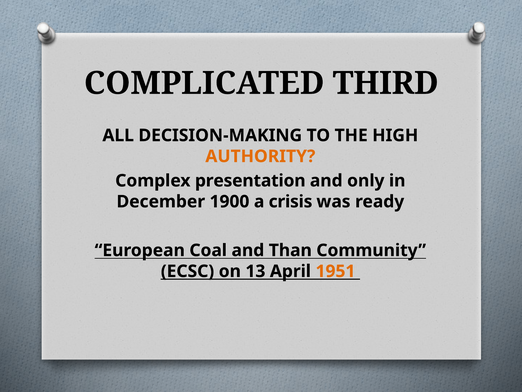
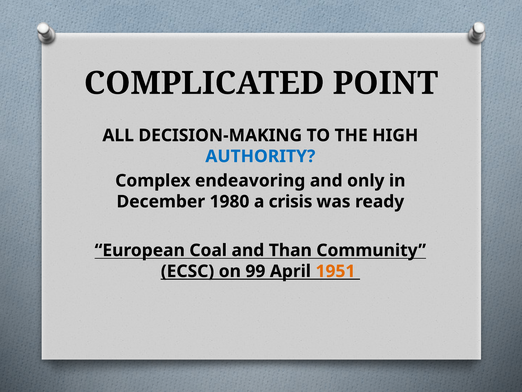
THIRD: THIRD -> POINT
AUTHORITY colour: orange -> blue
presentation: presentation -> endeavoring
1900: 1900 -> 1980
13: 13 -> 99
